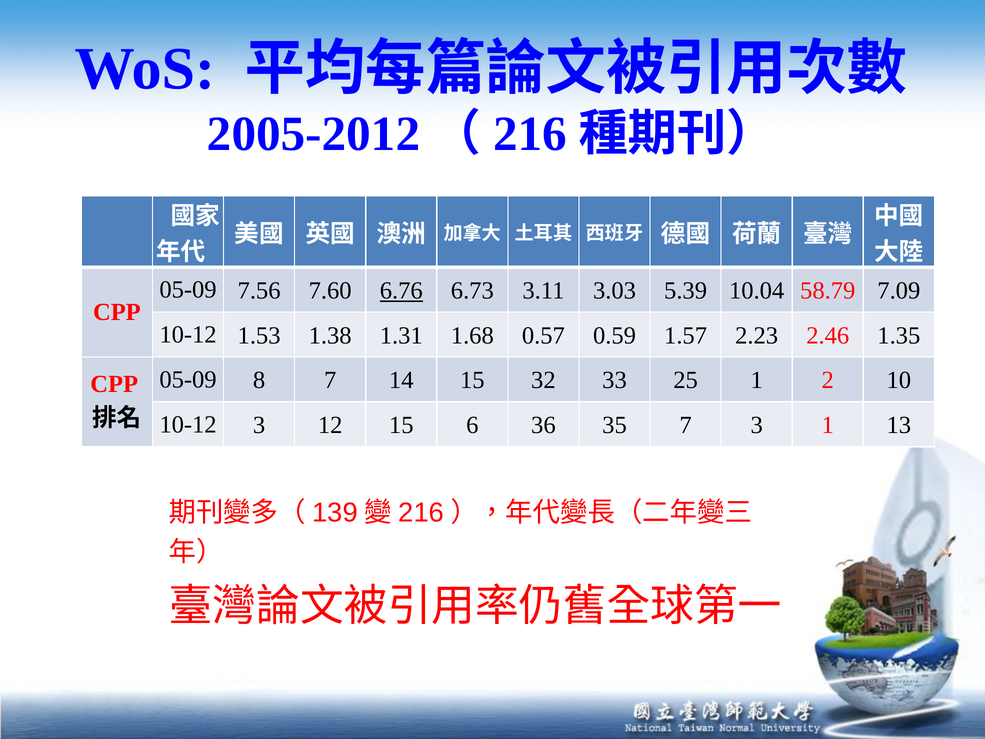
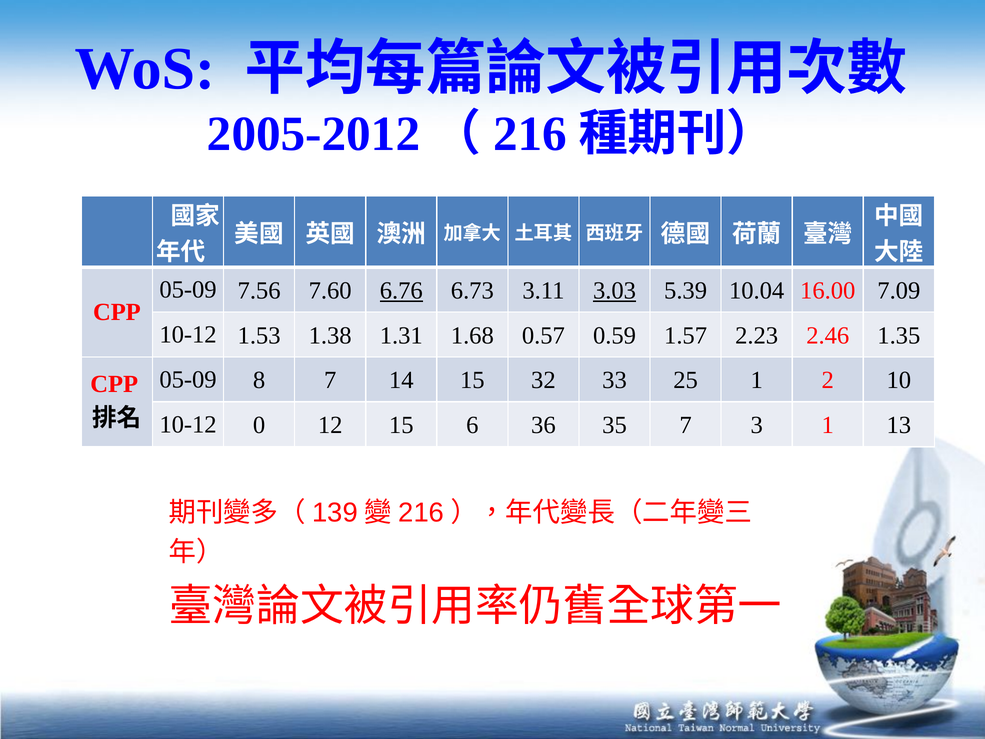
3.03 underline: none -> present
58.79: 58.79 -> 16.00
10-12 3: 3 -> 0
